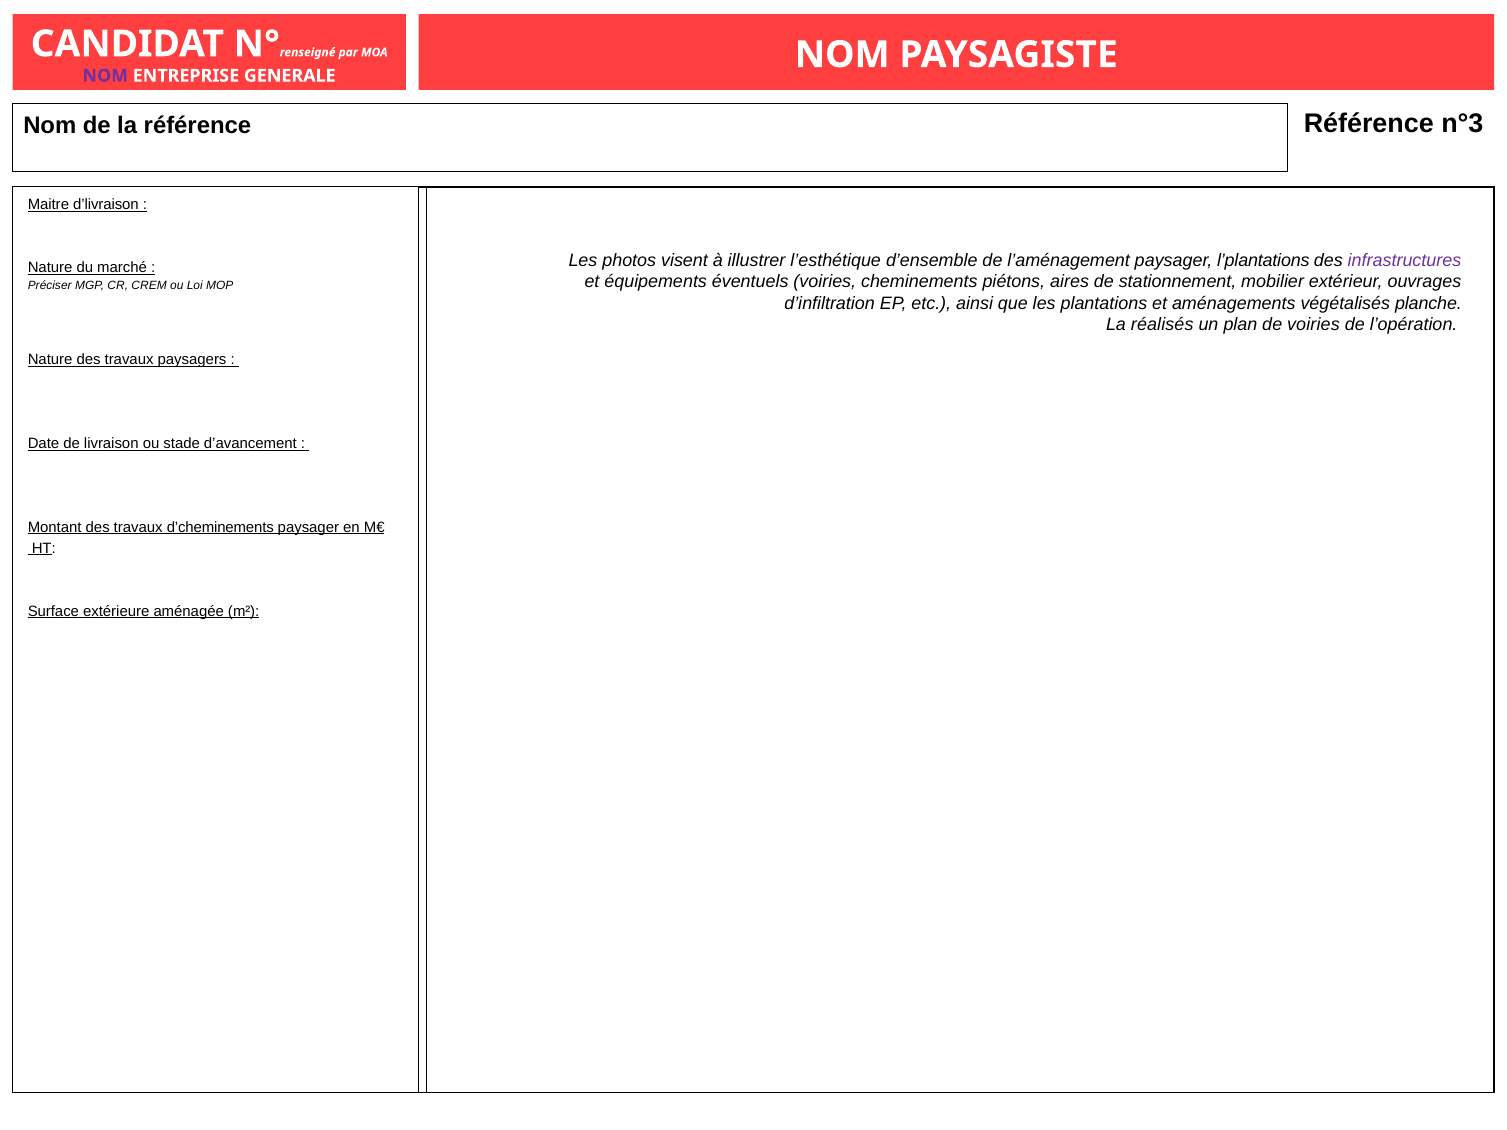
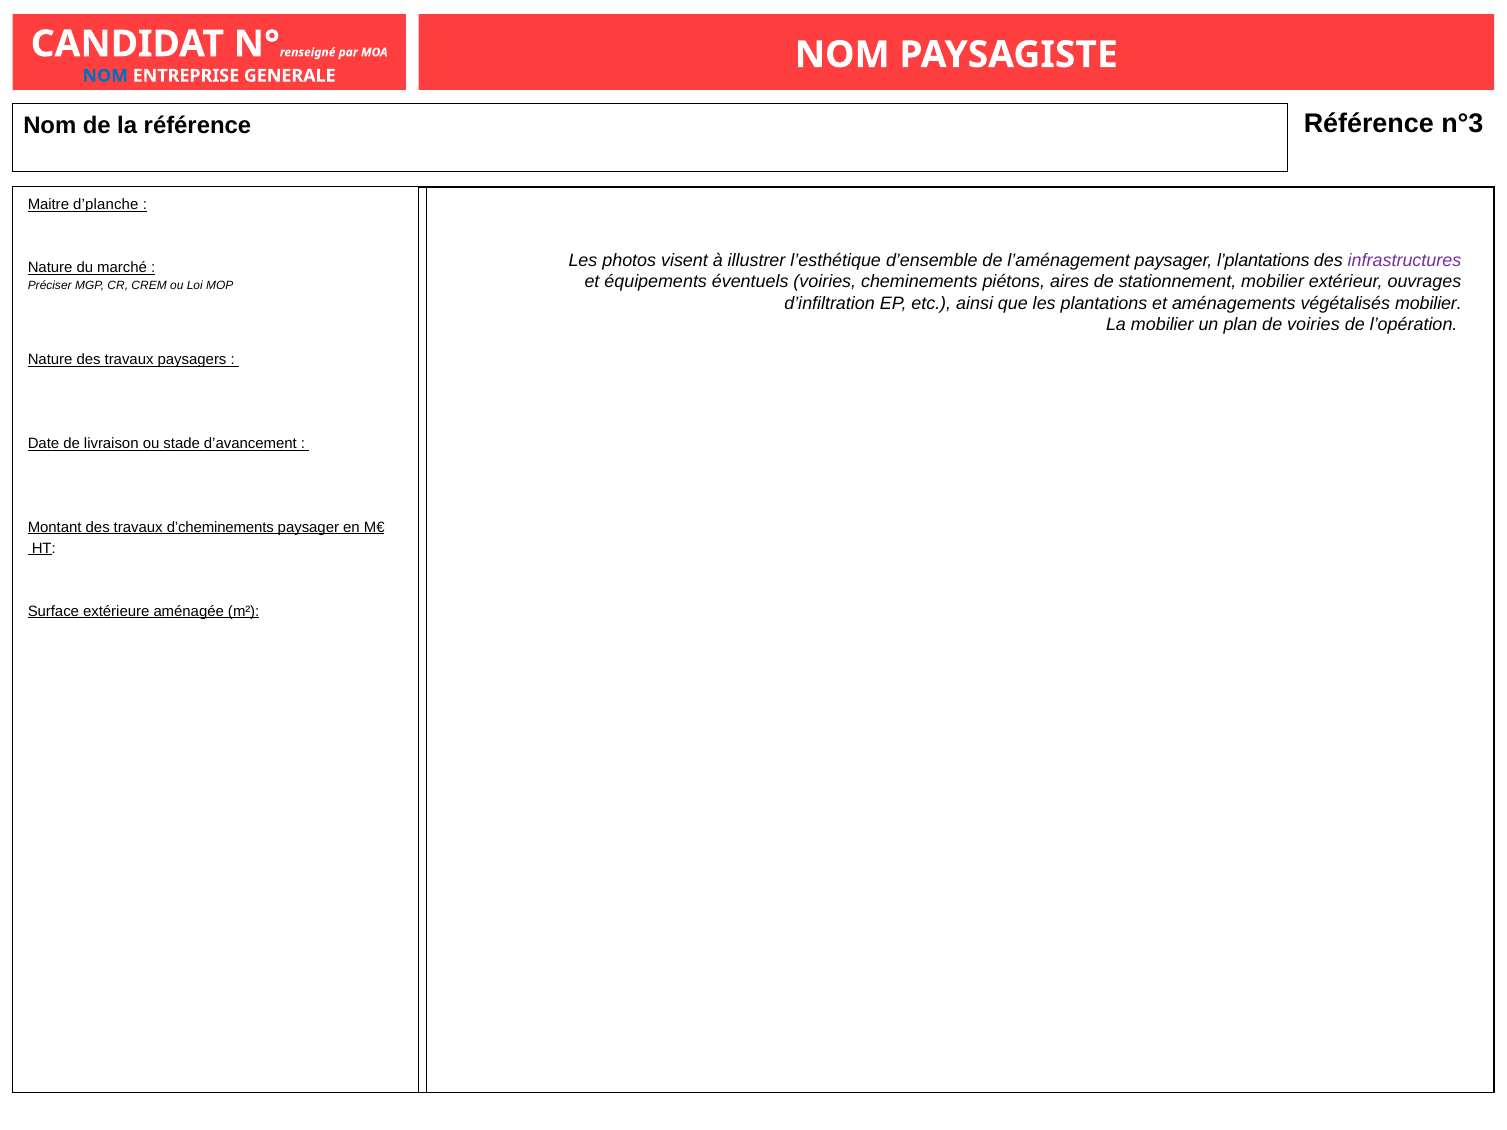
NOM at (105, 76) colour: purple -> blue
d’livraison: d’livraison -> d’planche
végétalisés planche: planche -> mobilier
La réalisés: réalisés -> mobilier
